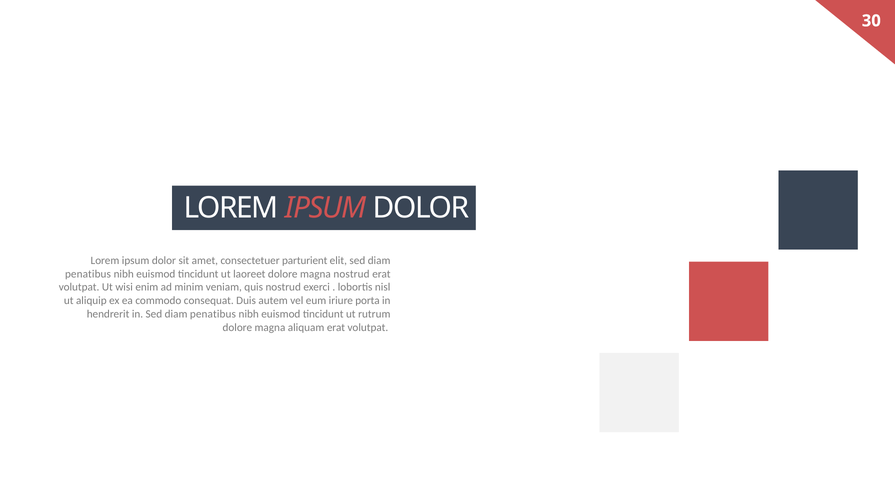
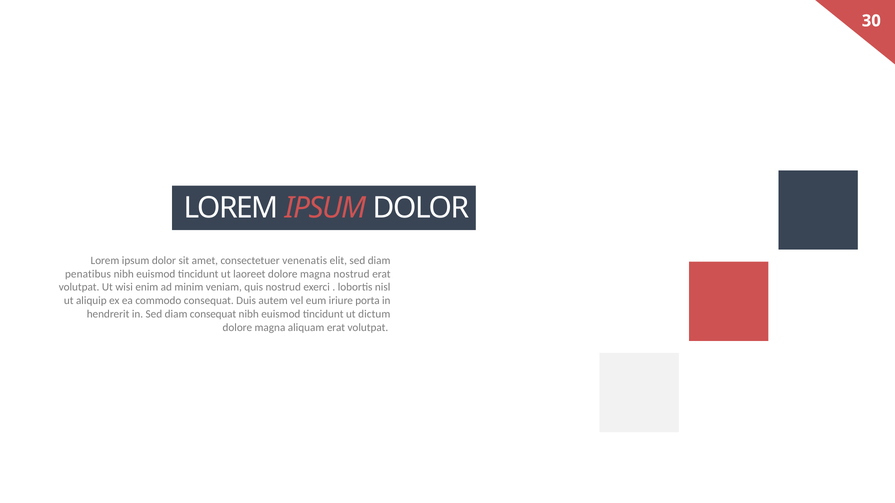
parturient: parturient -> venenatis
in Sed diam penatibus: penatibus -> consequat
rutrum: rutrum -> dictum
